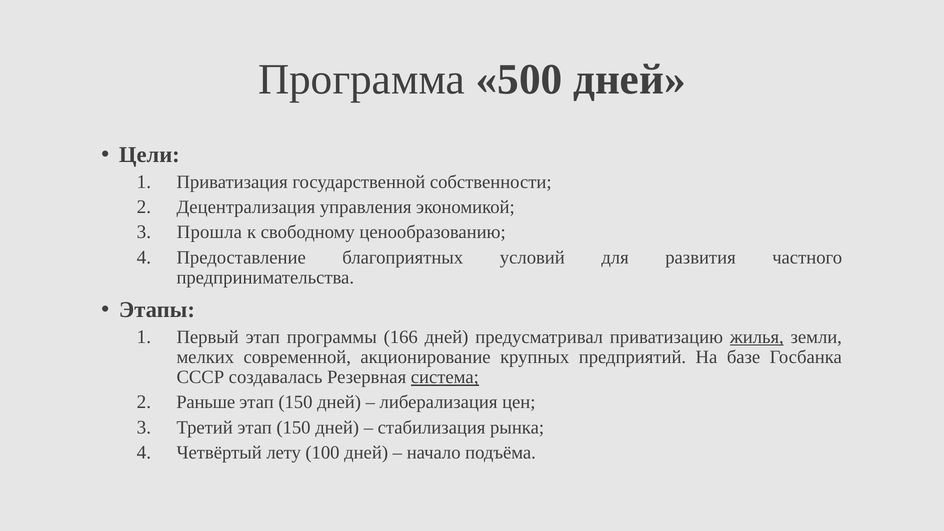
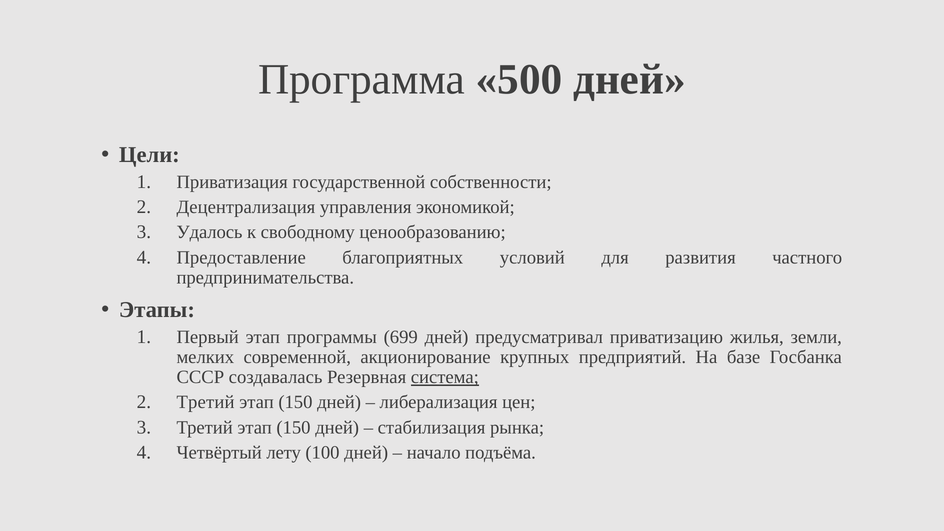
Прошла: Прошла -> Удалось
166: 166 -> 699
жилья underline: present -> none
Раньше at (206, 402): Раньше -> Третий
